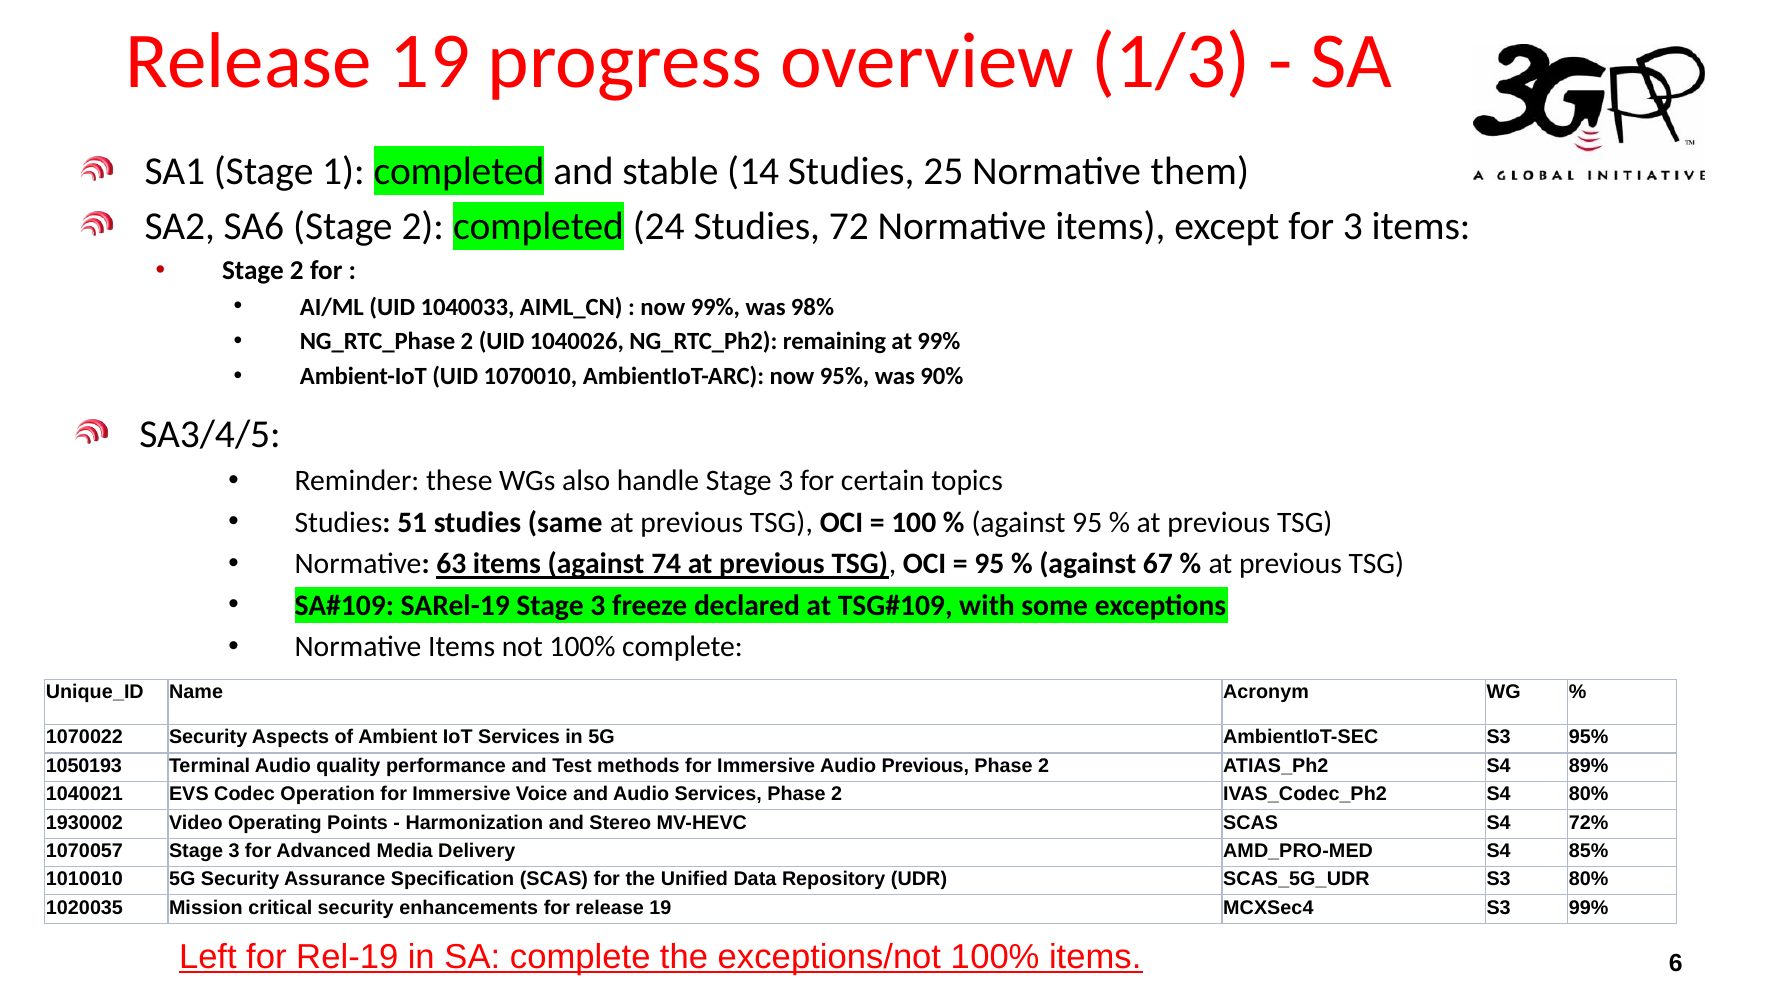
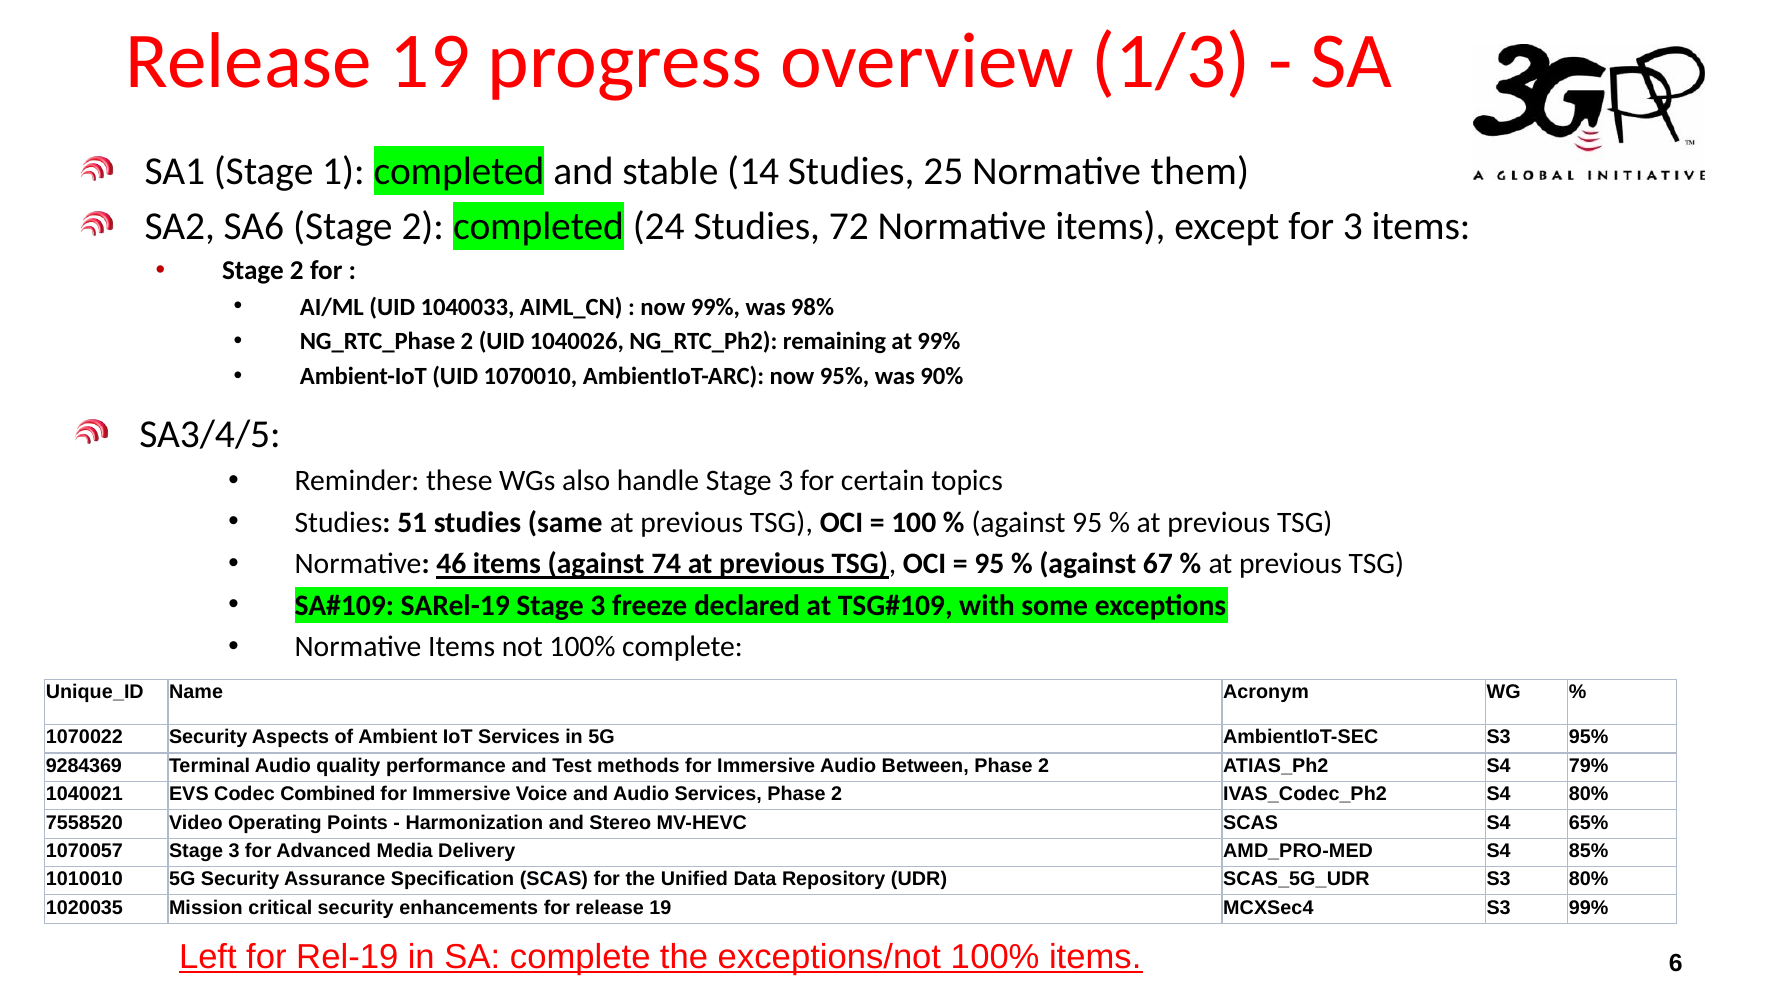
63: 63 -> 46
1050193: 1050193 -> 9284369
Audio Previous: Previous -> Between
89%: 89% -> 79%
Operation: Operation -> Combined
1930002: 1930002 -> 7558520
72%: 72% -> 65%
